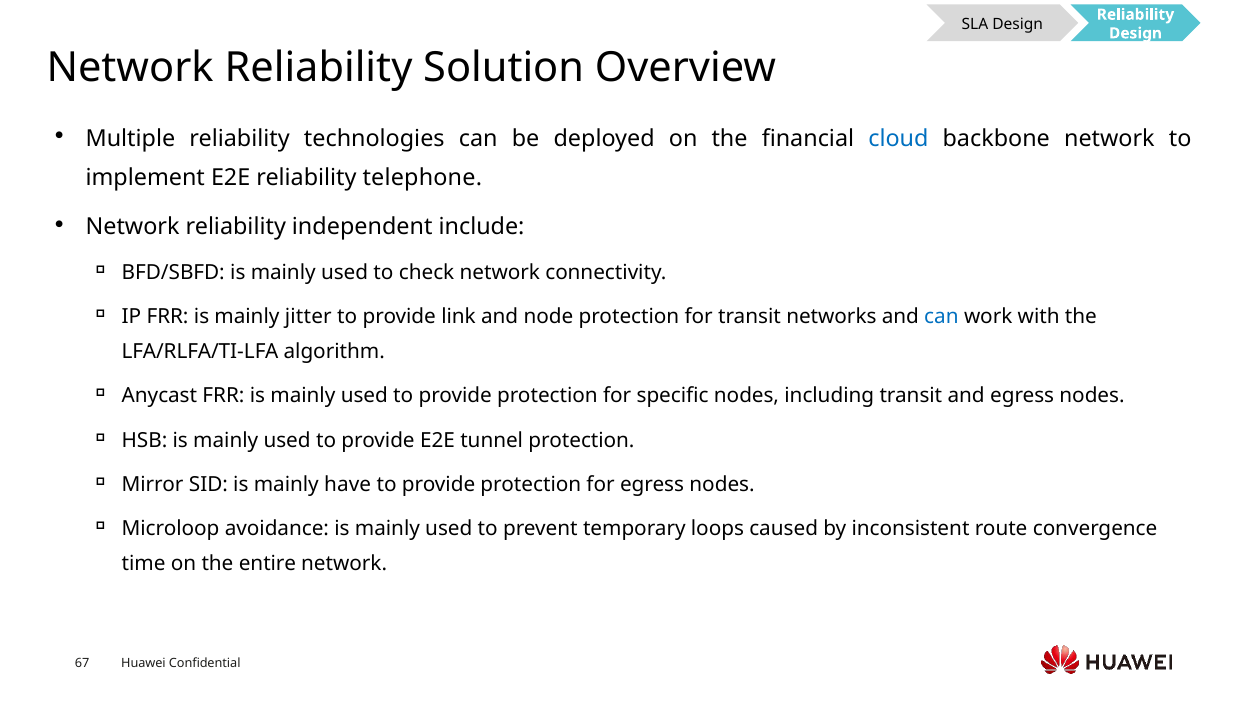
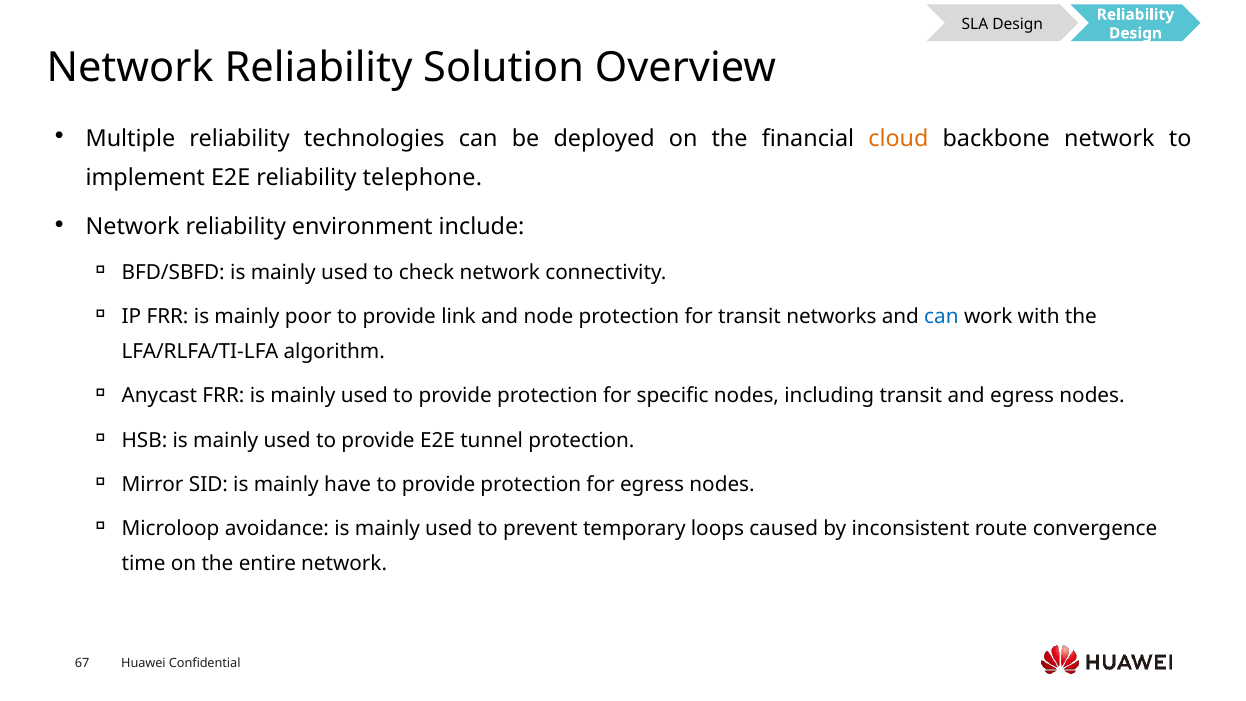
cloud colour: blue -> orange
independent: independent -> environment
jitter: jitter -> poor
